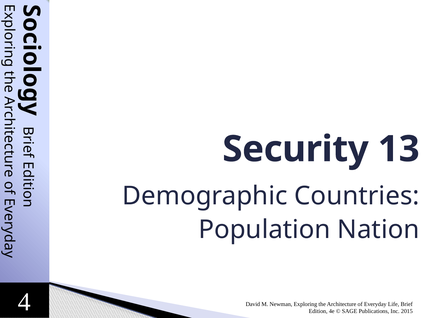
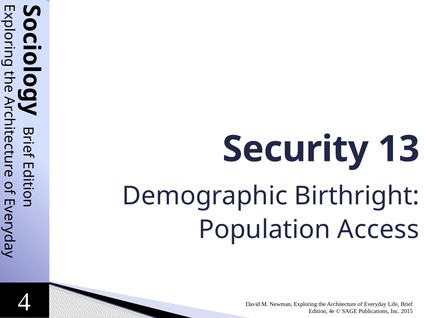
Countries: Countries -> Birthright
Nation: Nation -> Access
